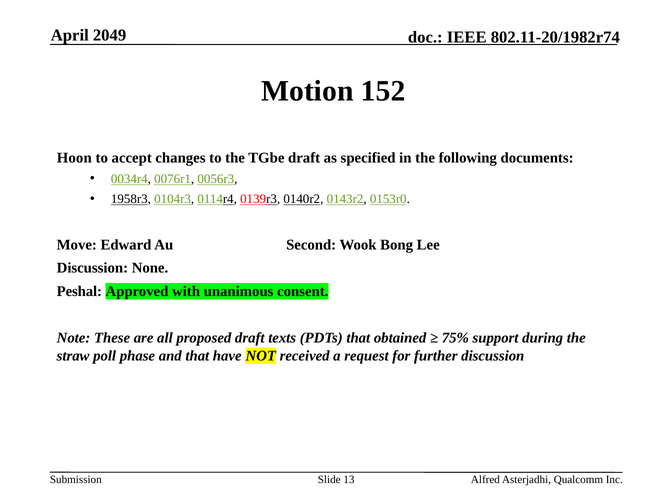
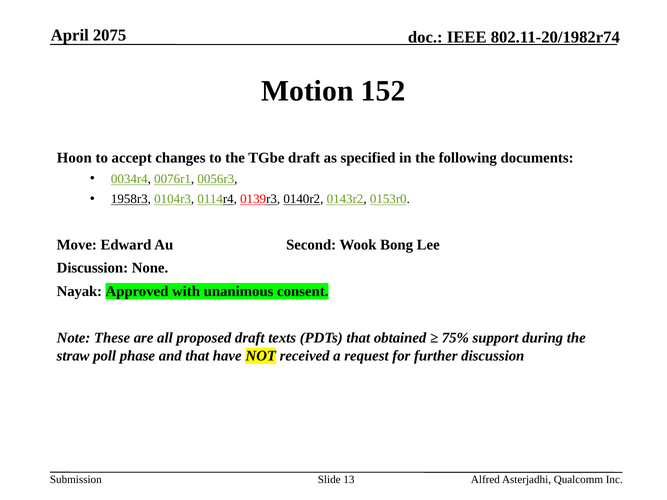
2049: 2049 -> 2075
Peshal: Peshal -> Nayak
